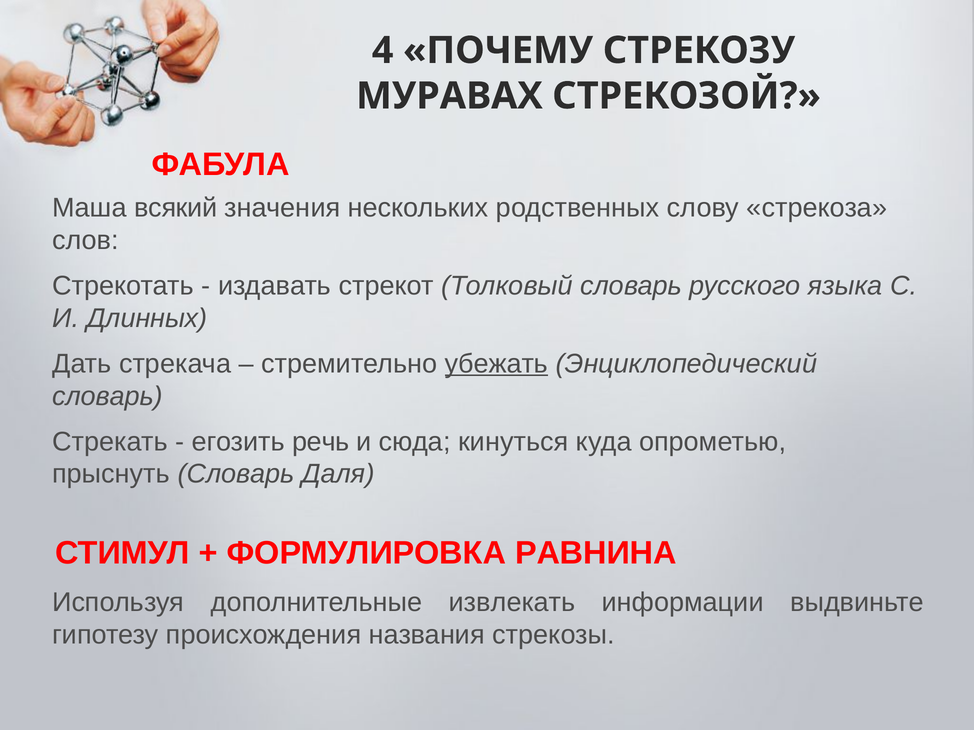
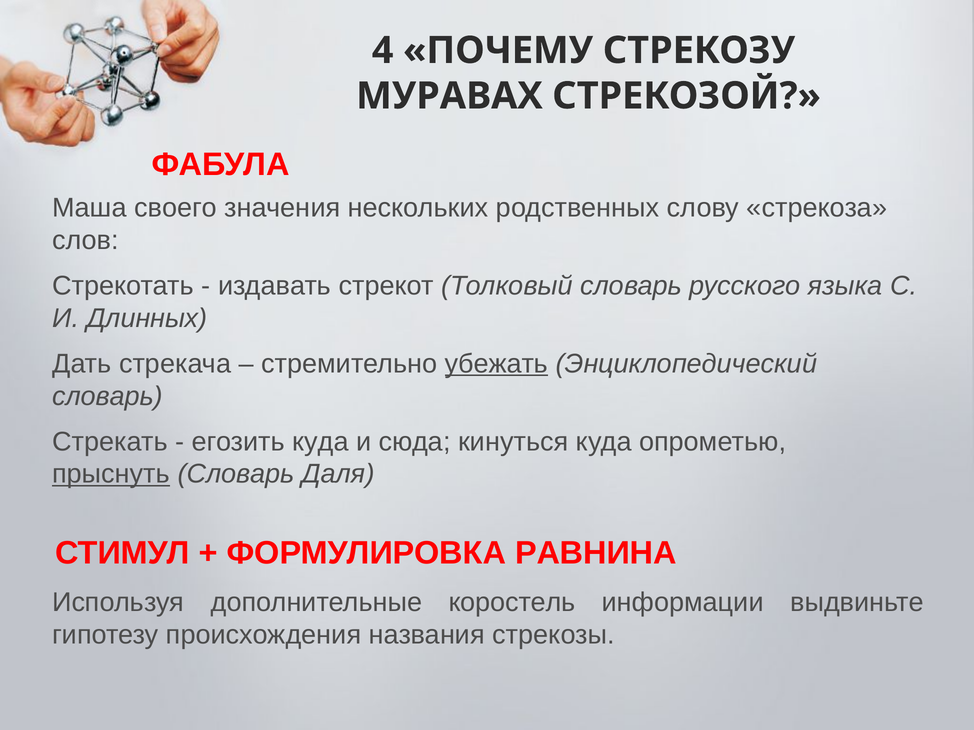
всякий: всякий -> своего
егозить речь: речь -> куда
прыснуть underline: none -> present
извлекать: извлекать -> коростель
